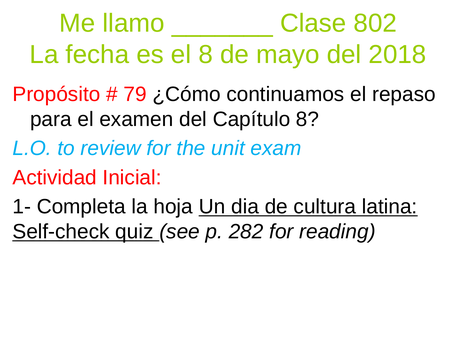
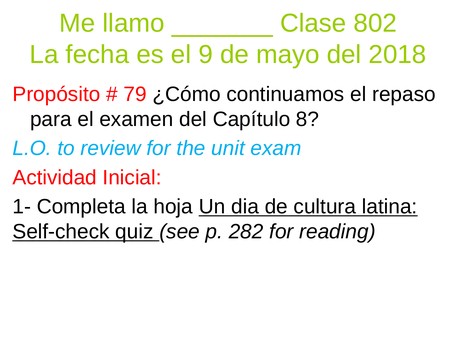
el 8: 8 -> 9
